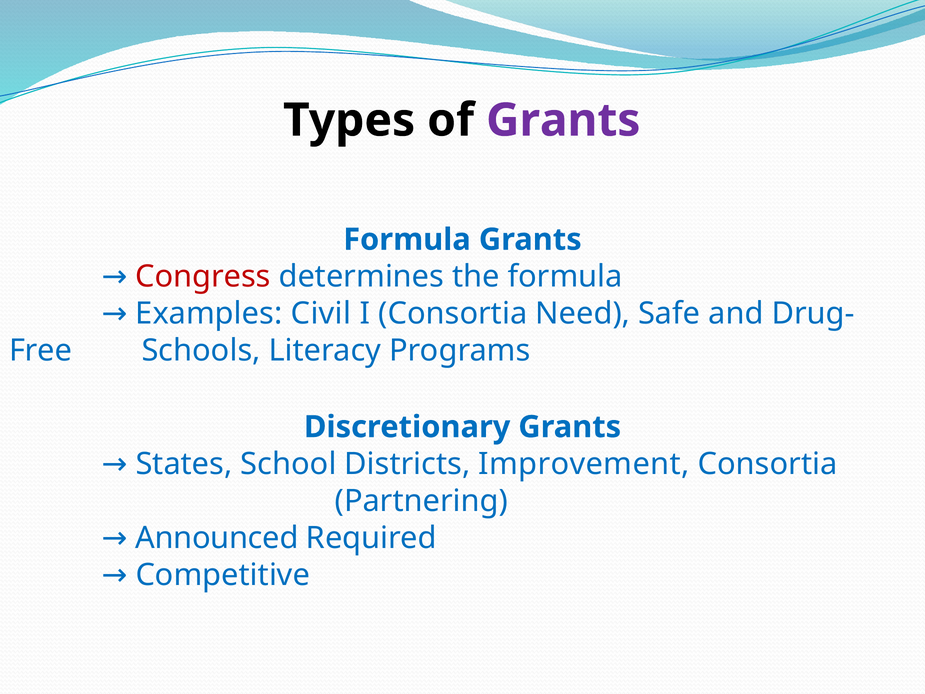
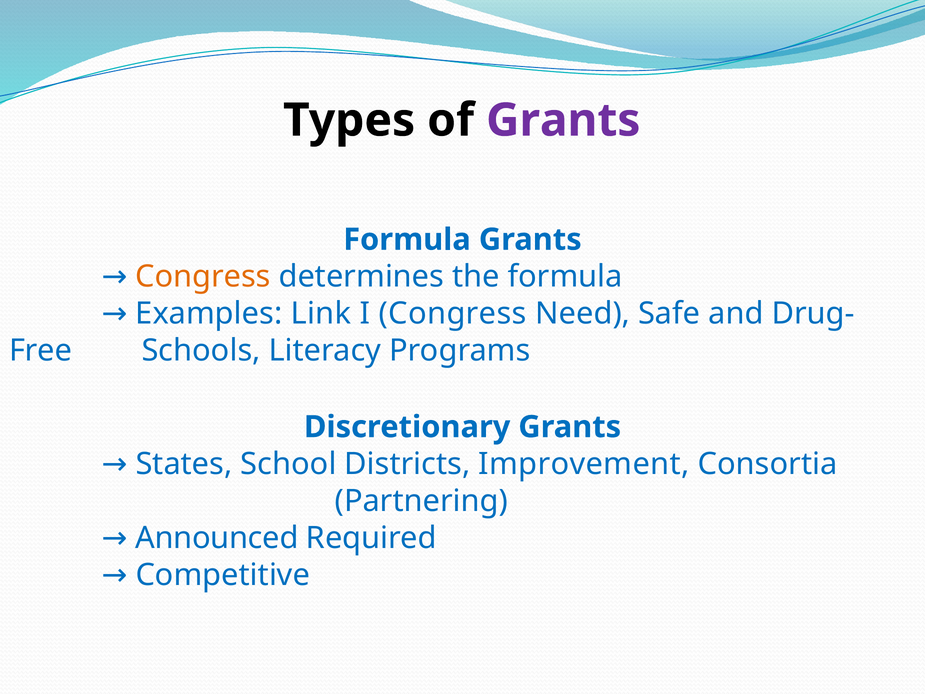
Congress at (203, 276) colour: red -> orange
Civil: Civil -> Link
I Consortia: Consortia -> Congress
